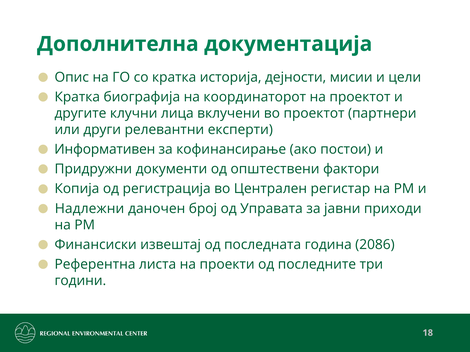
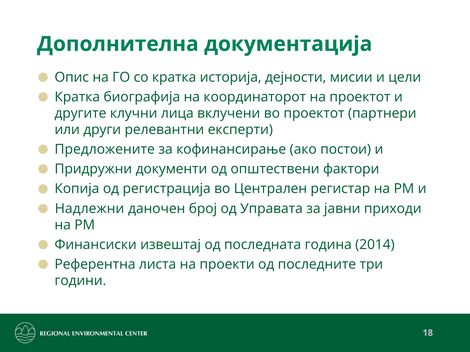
Информативен: Информативен -> Предложените
2086: 2086 -> 2014
